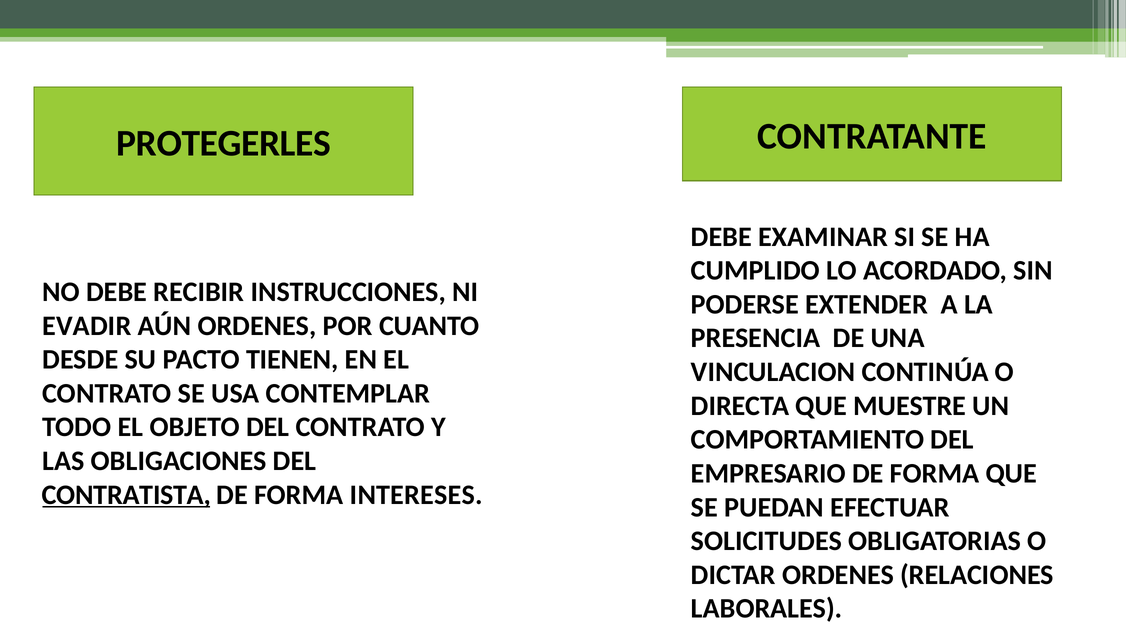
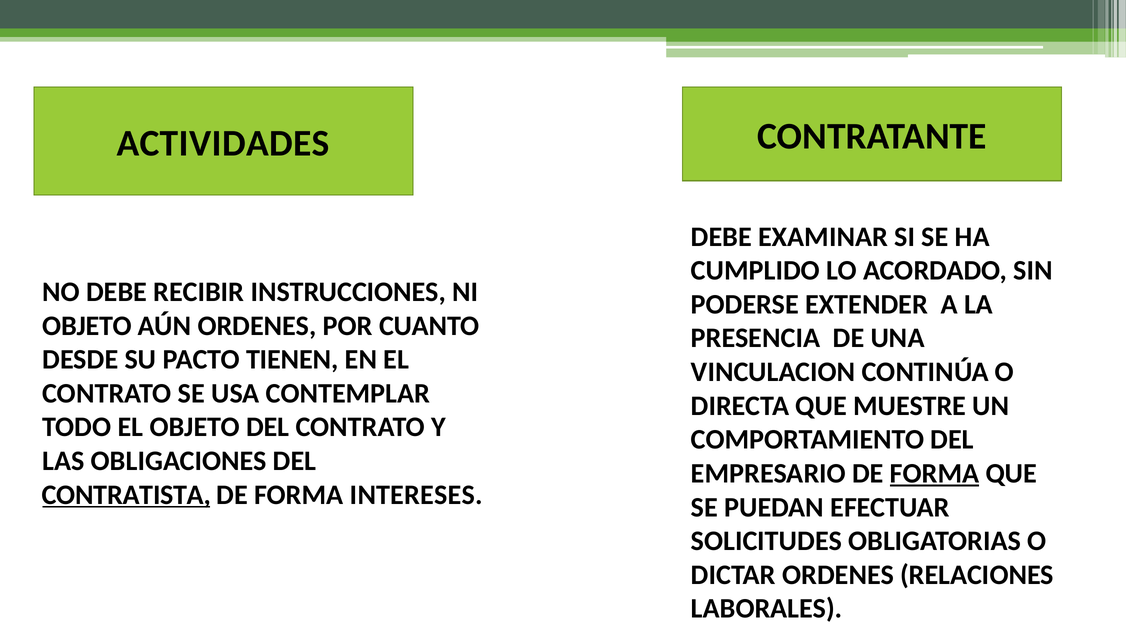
PROTEGERLES: PROTEGERLES -> ACTIVIDADES
EVADIR at (87, 325): EVADIR -> OBJETO
FORMA at (935, 473) underline: none -> present
